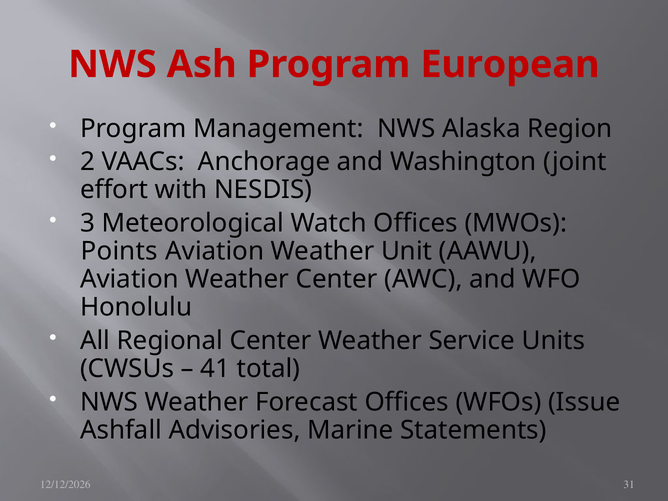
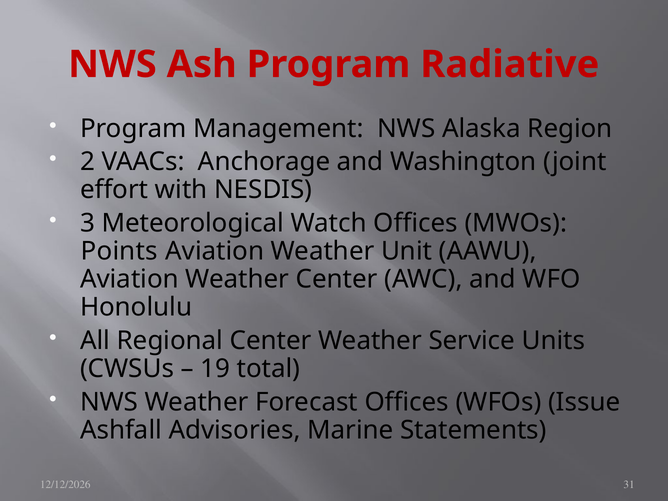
European: European -> Radiative
41: 41 -> 19
